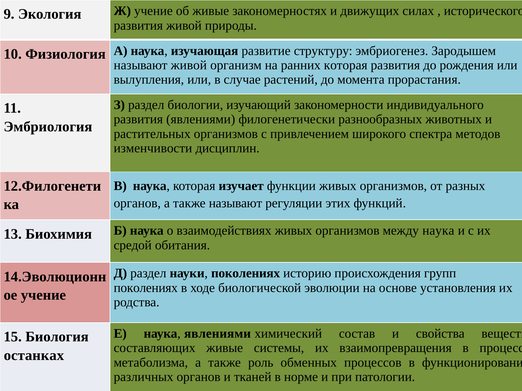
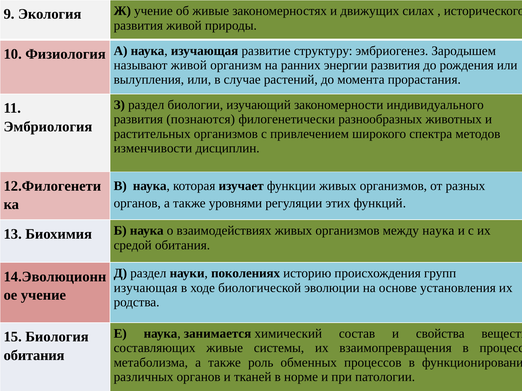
ранних которая: которая -> энергии
развития явлениями: явлениями -> познаются
также называют: называют -> уровнями
поколениях at (146, 288): поколениях -> изучающая
наука явлениями: явлениями -> занимается
останках at (34, 356): останках -> обитания
